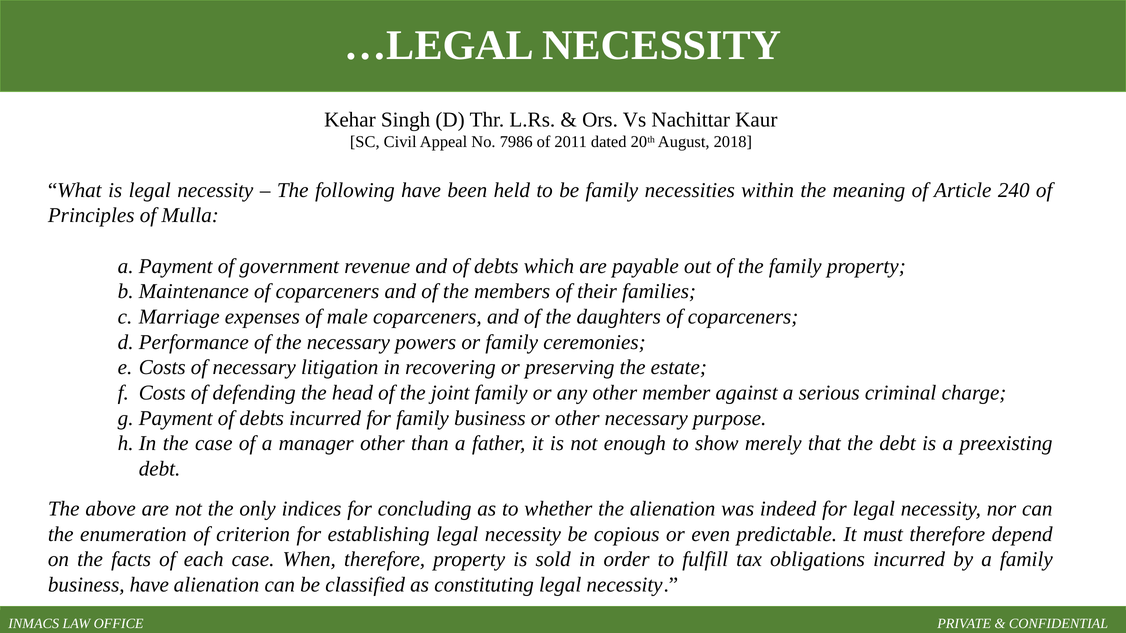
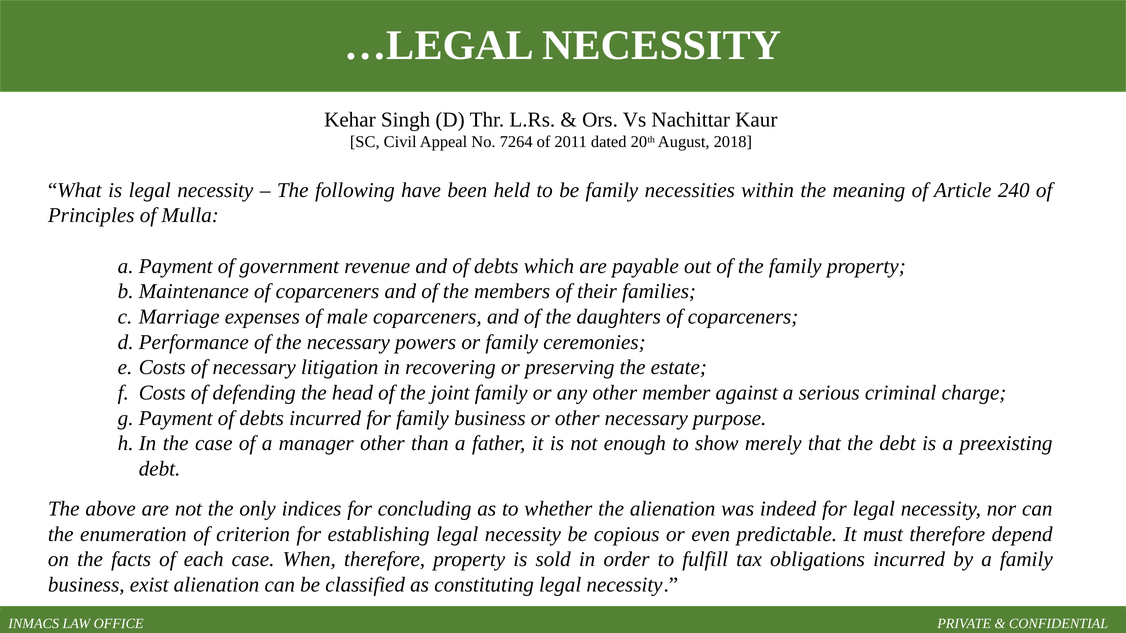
7986: 7986 -> 7264
business have: have -> exist
